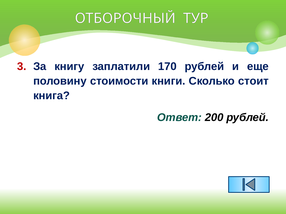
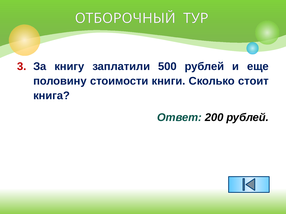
170: 170 -> 500
